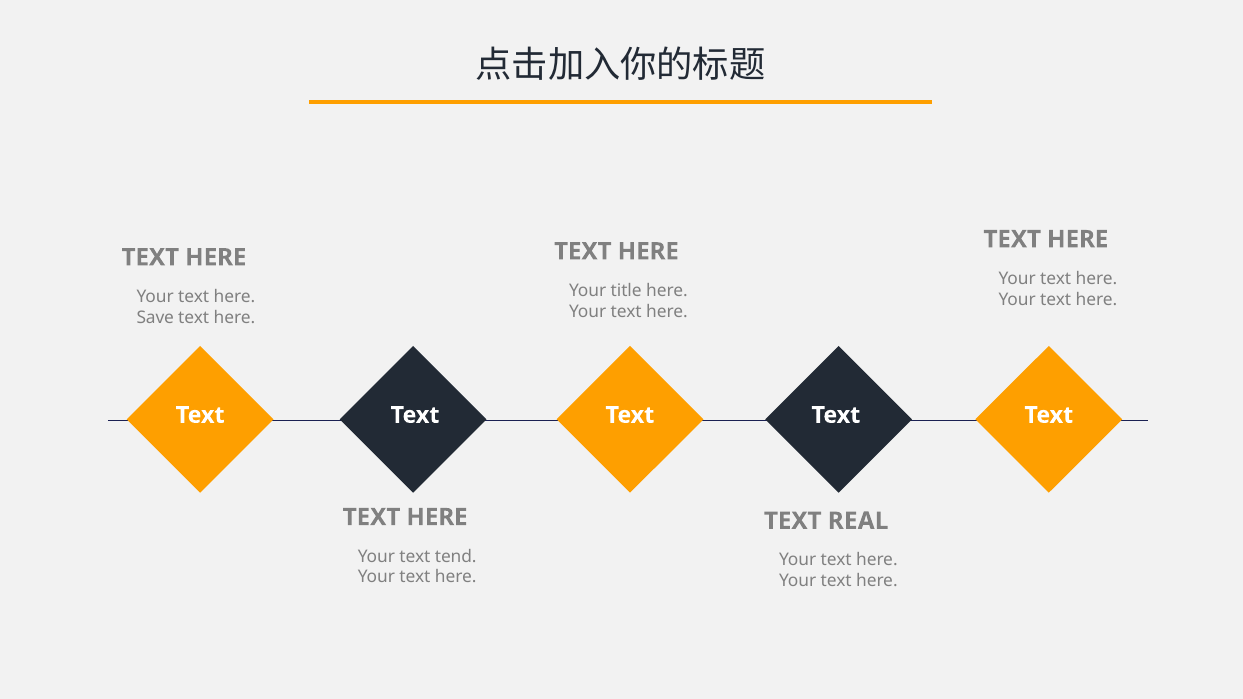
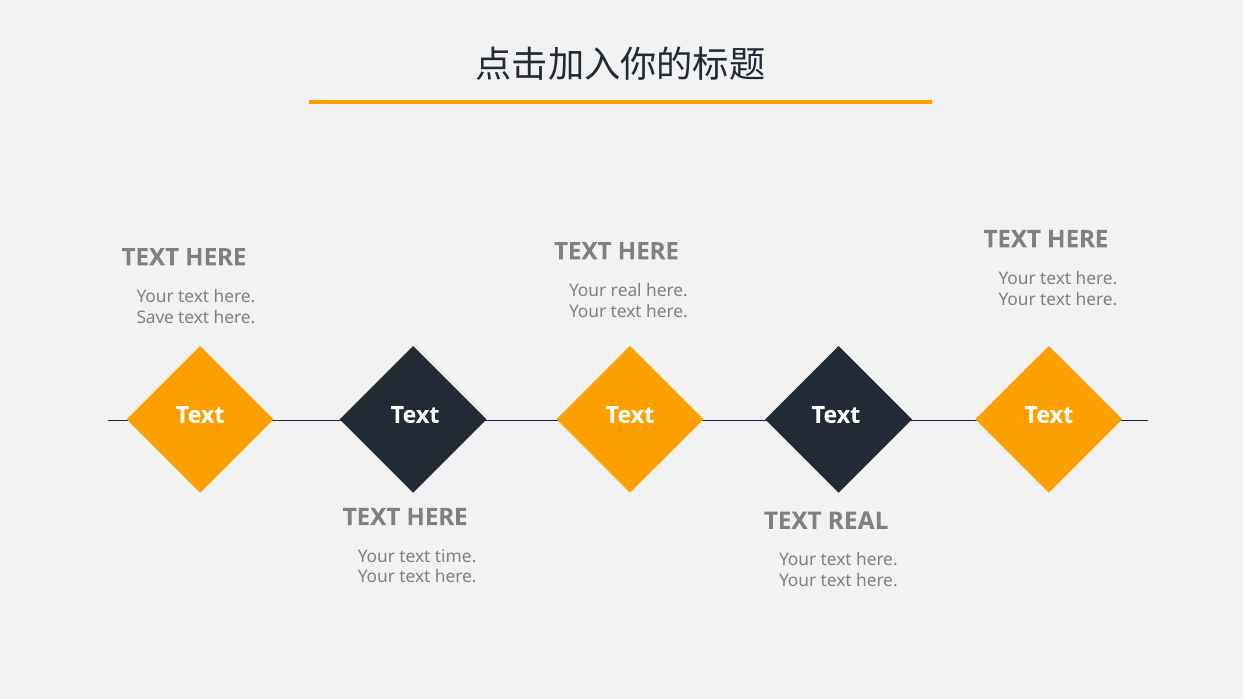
Your title: title -> real
tend: tend -> time
